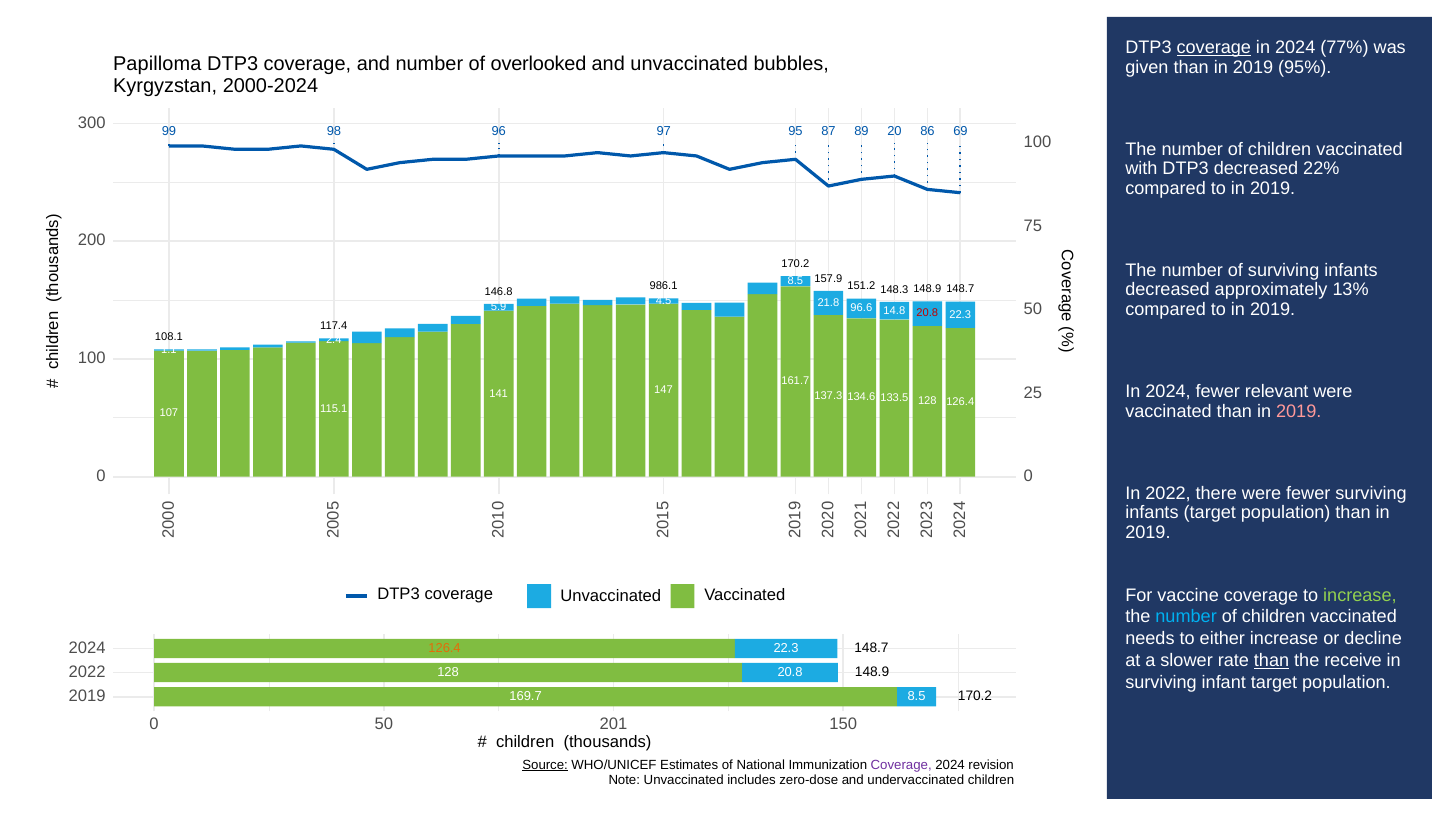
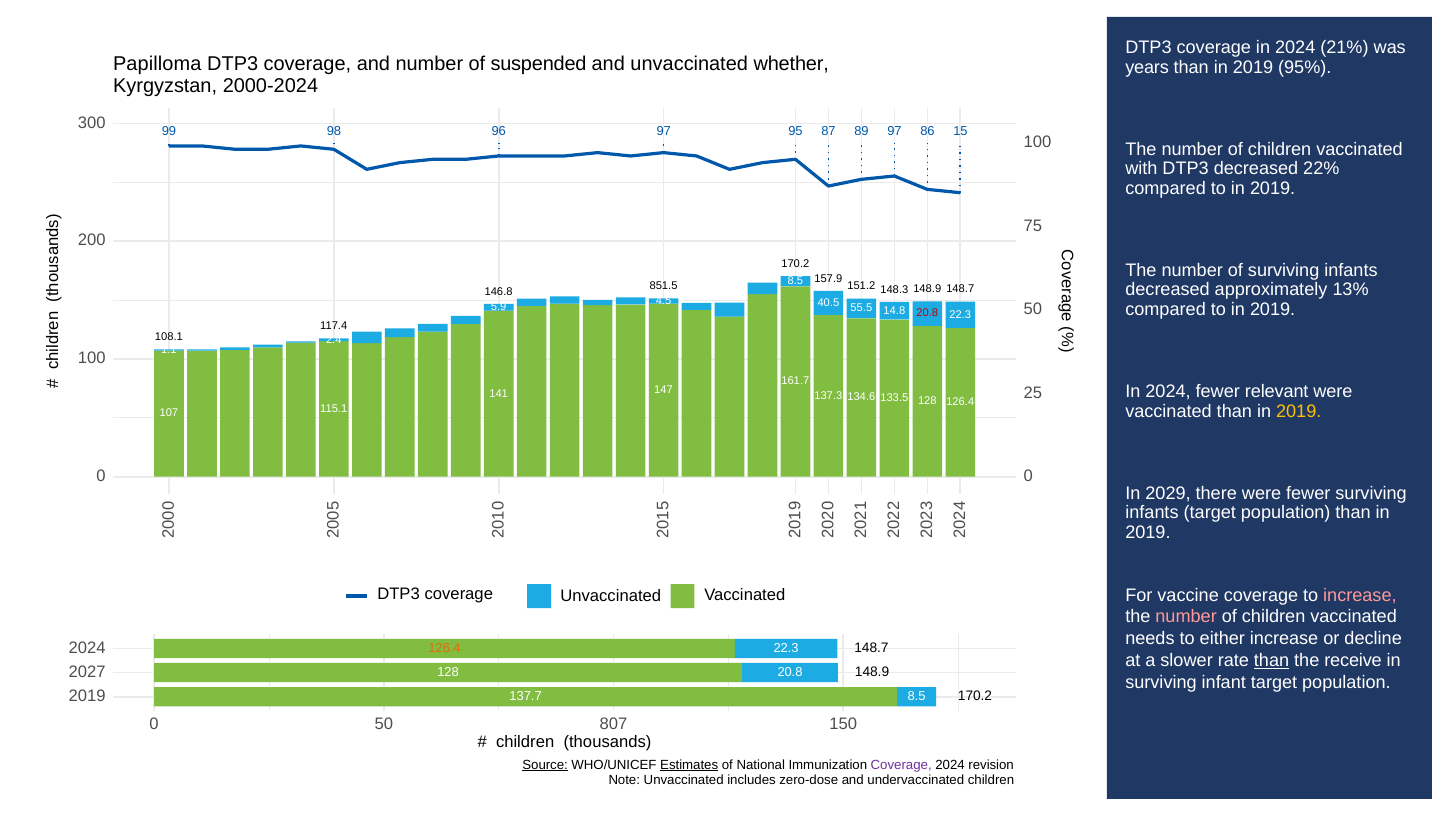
coverage at (1214, 48) underline: present -> none
77%: 77% -> 21%
overlooked: overlooked -> suspended
bubbles: bubbles -> whether
given: given -> years
89 20: 20 -> 97
69: 69 -> 15
986.1: 986.1 -> 851.5
21.8: 21.8 -> 40.5
96.6: 96.6 -> 55.5
2019 at (1299, 411) colour: pink -> yellow
In 2022: 2022 -> 2029
increase at (1360, 595) colour: light green -> pink
number at (1186, 617) colour: light blue -> pink
2022 at (87, 672): 2022 -> 2027
169.7: 169.7 -> 137.7
201: 201 -> 807
Estimates underline: none -> present
